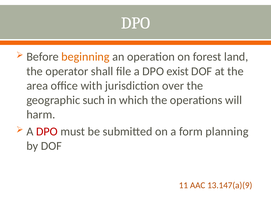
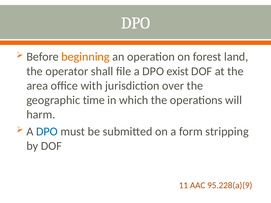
such: such -> time
DPO at (47, 132) colour: red -> blue
planning: planning -> stripping
13.147(a)(9: 13.147(a)(9 -> 95.228(a)(9
